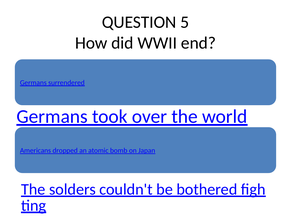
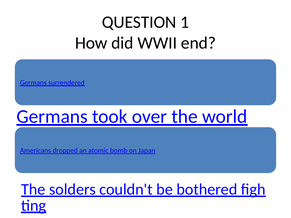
5: 5 -> 1
